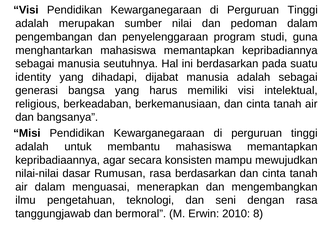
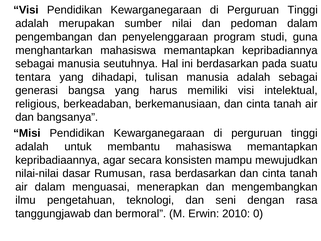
identity: identity -> tentara
dijabat: dijabat -> tulisan
8: 8 -> 0
